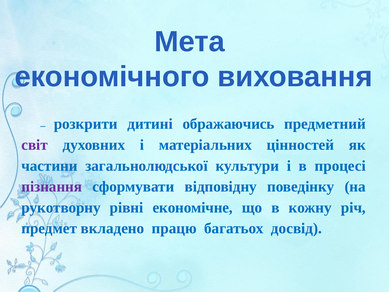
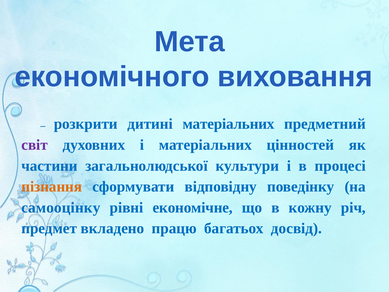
дитині ображаючись: ображаючись -> матеріальних
пізнання colour: purple -> orange
рукотворну: рукотворну -> самооцінку
